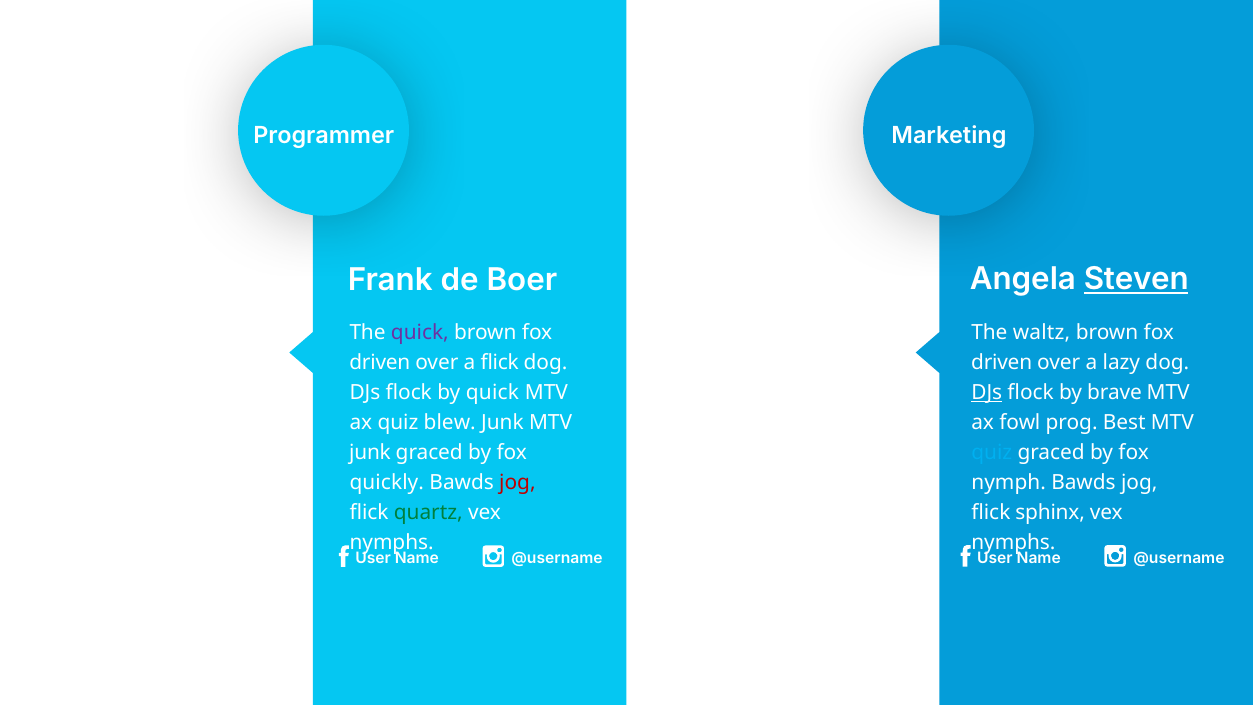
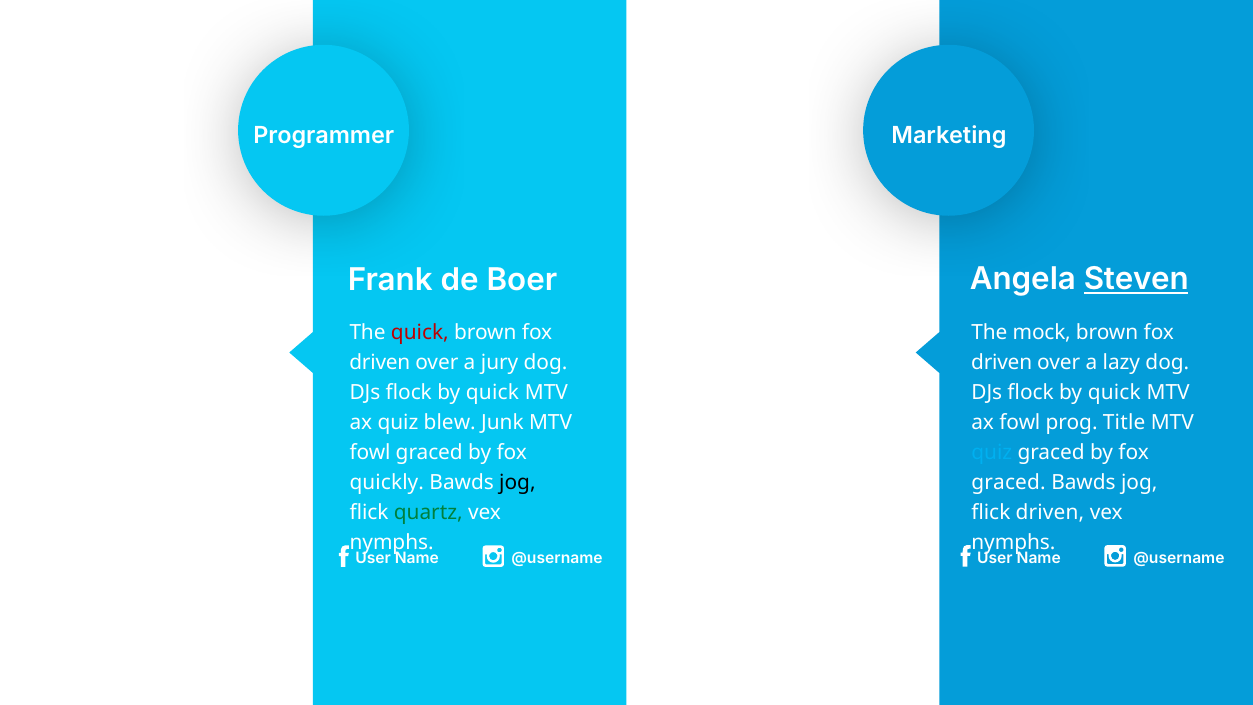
waltz: waltz -> mock
quick at (420, 333) colour: purple -> red
a flick: flick -> jury
DJs at (987, 392) underline: present -> none
brave at (1115, 392): brave -> quick
Best: Best -> Title
junk at (370, 453): junk -> fowl
nymph at (1009, 482): nymph -> graced
jog at (517, 483) colour: red -> black
flick sphinx: sphinx -> driven
